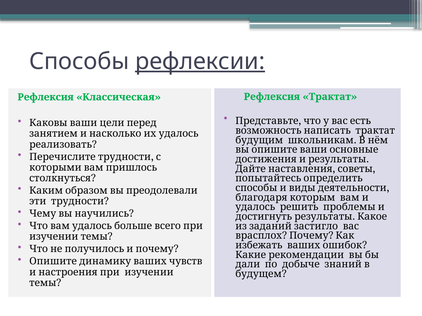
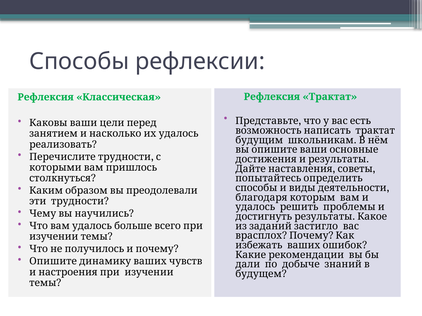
рефлексии underline: present -> none
